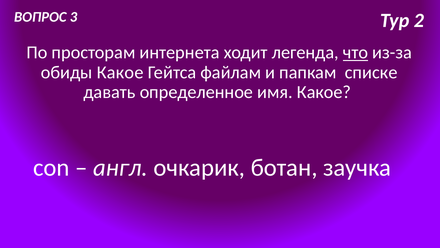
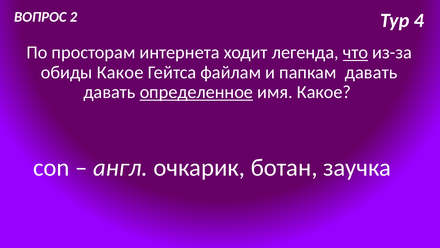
3: 3 -> 2
2: 2 -> 4
папкам списке: списке -> давать
определенное underline: none -> present
